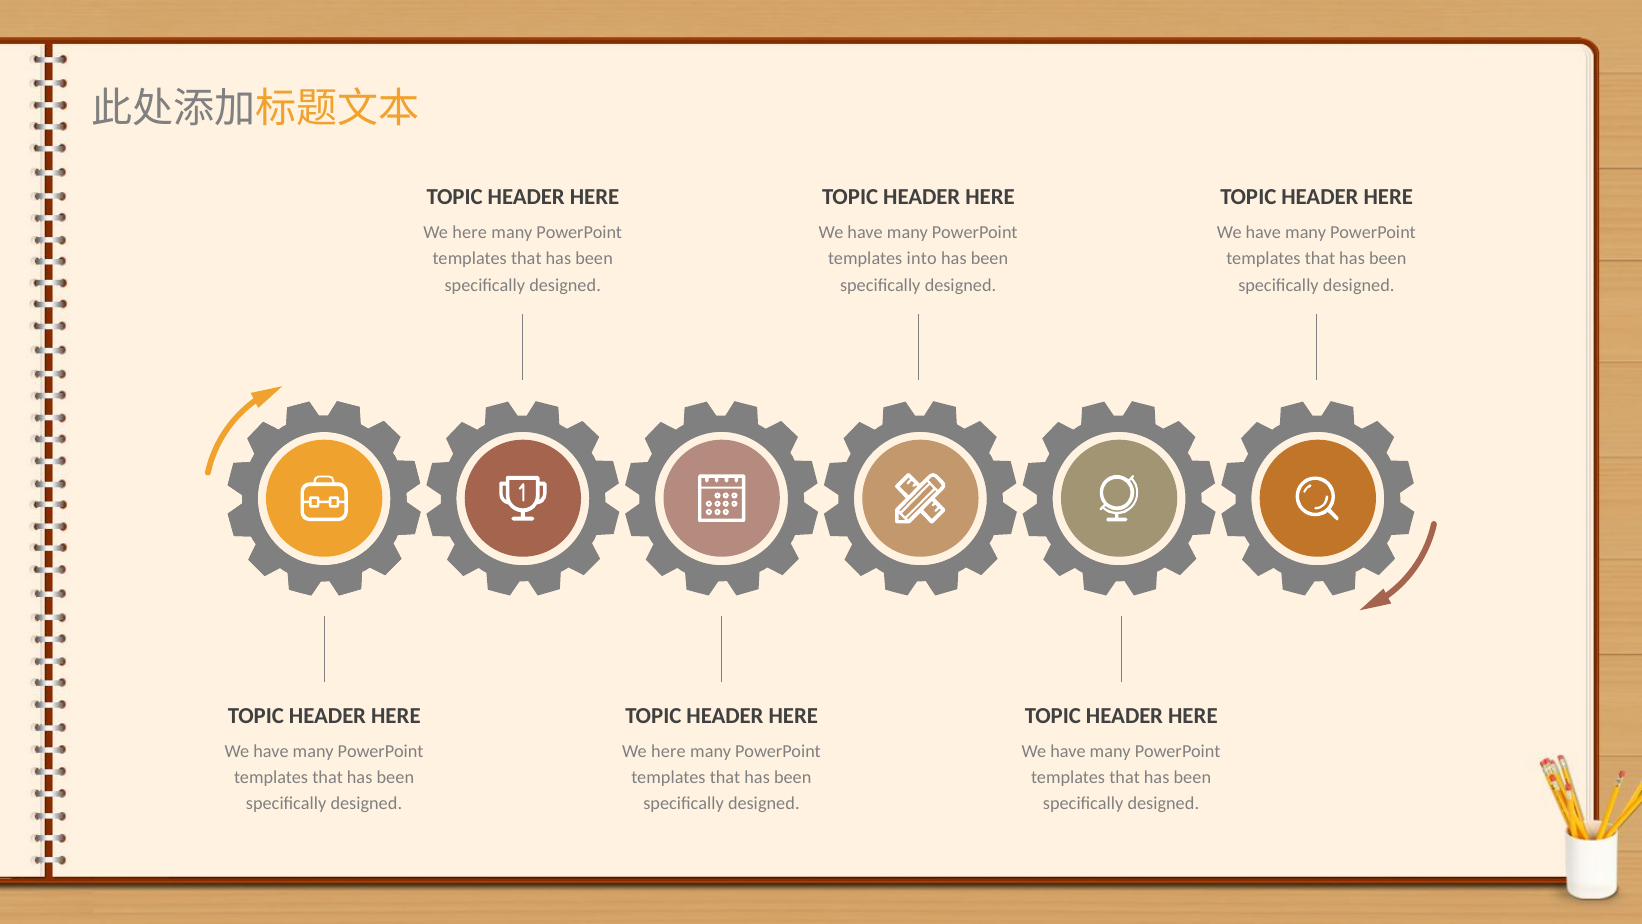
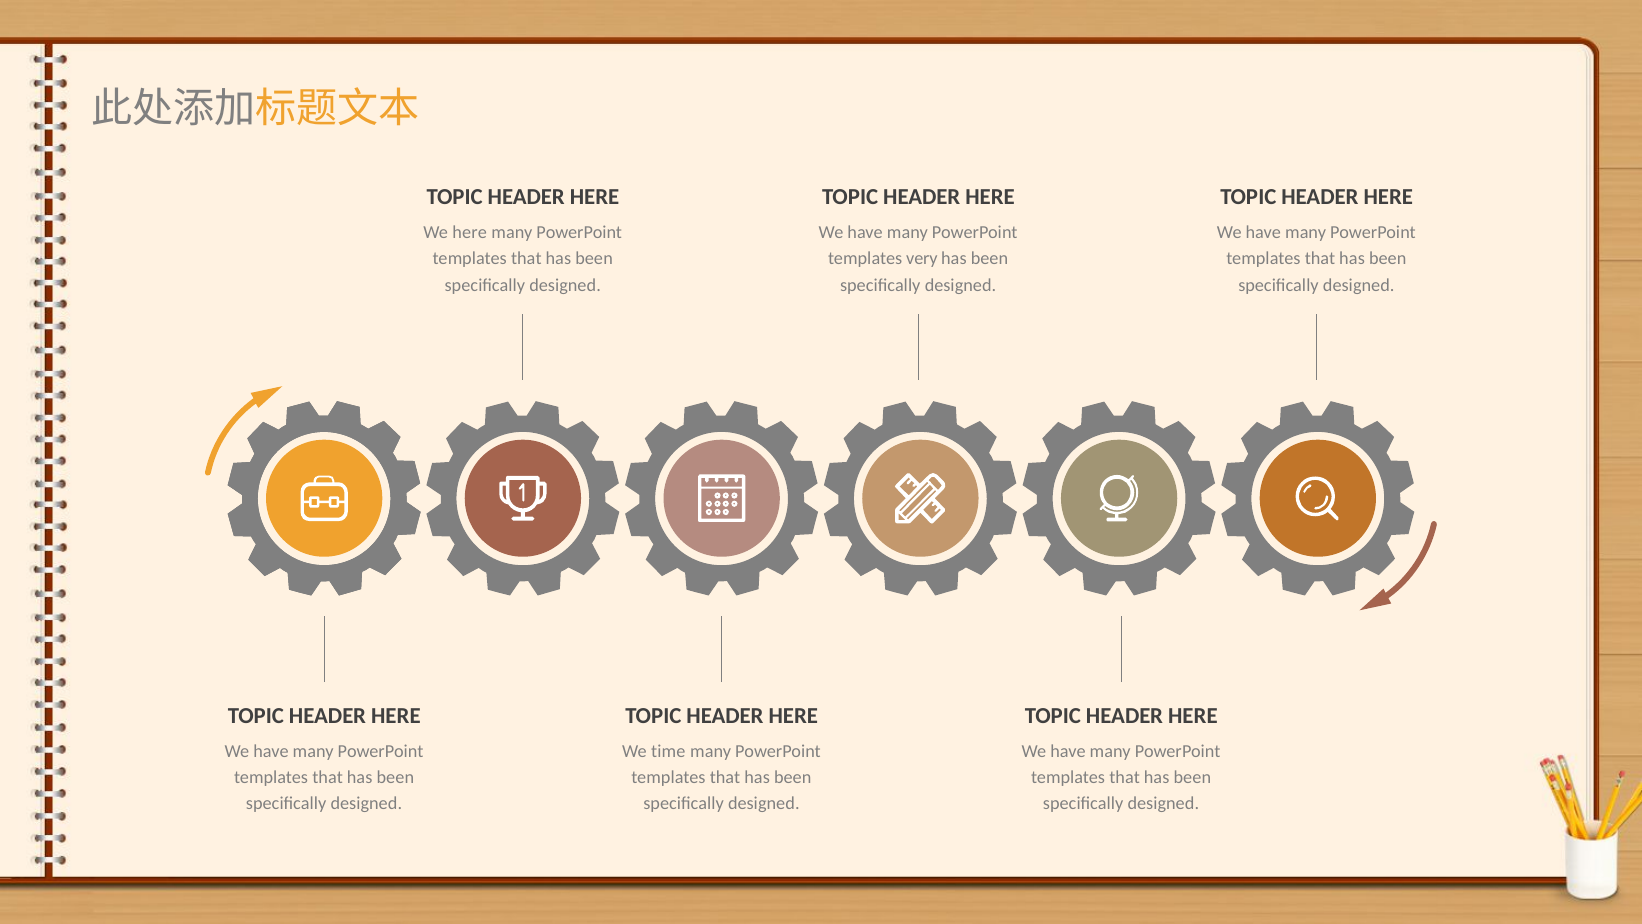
into: into -> very
here at (668, 751): here -> time
